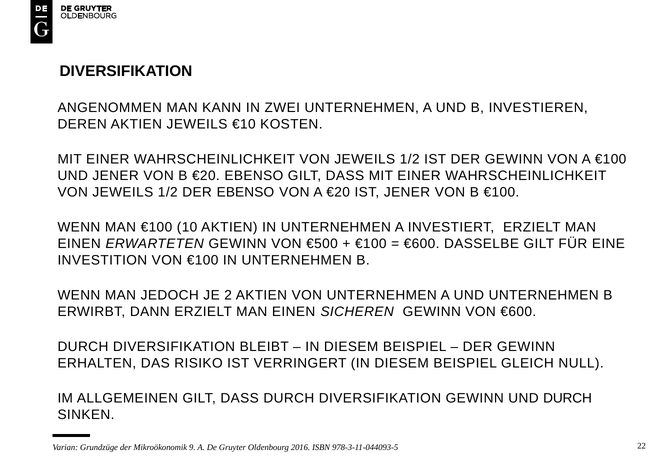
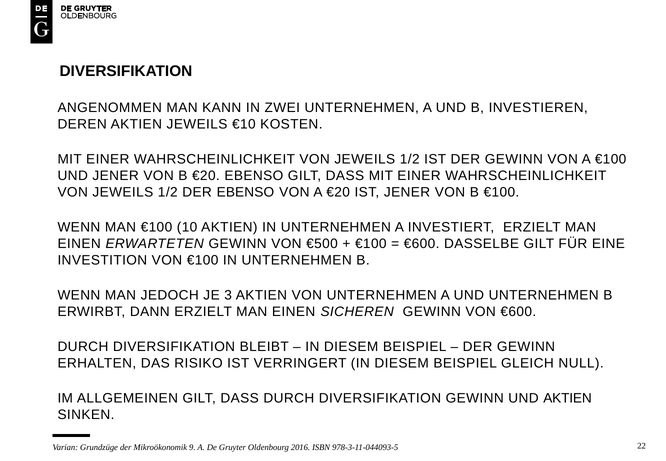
2: 2 -> 3
UND DURCH: DURCH -> AKTIEN
